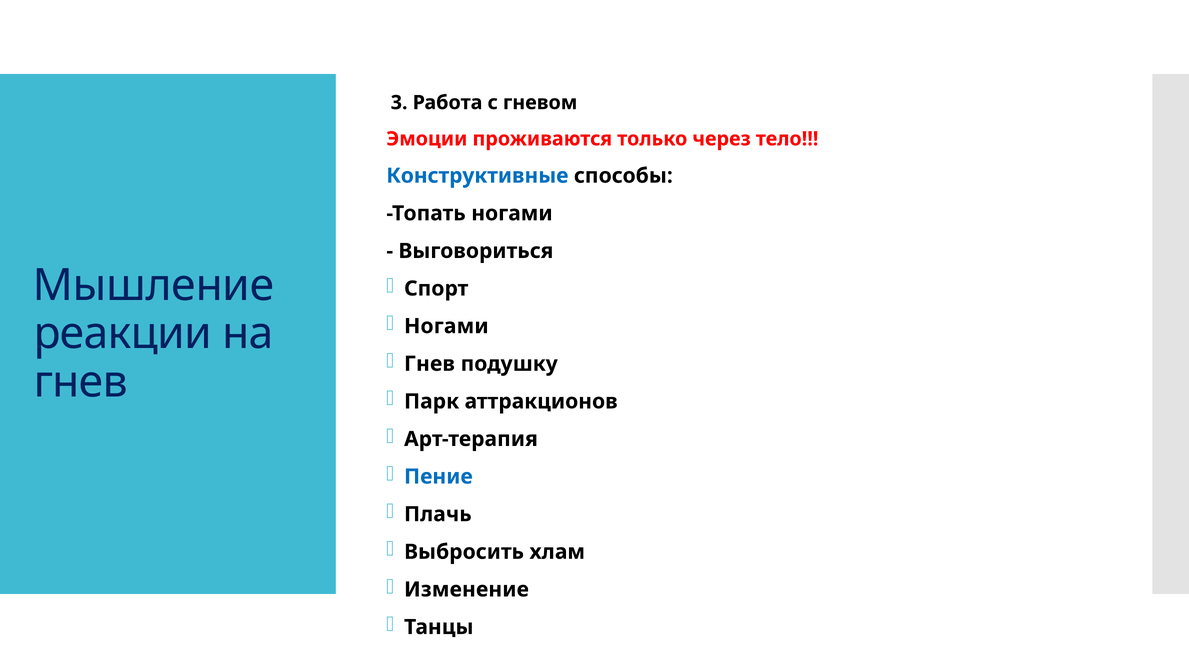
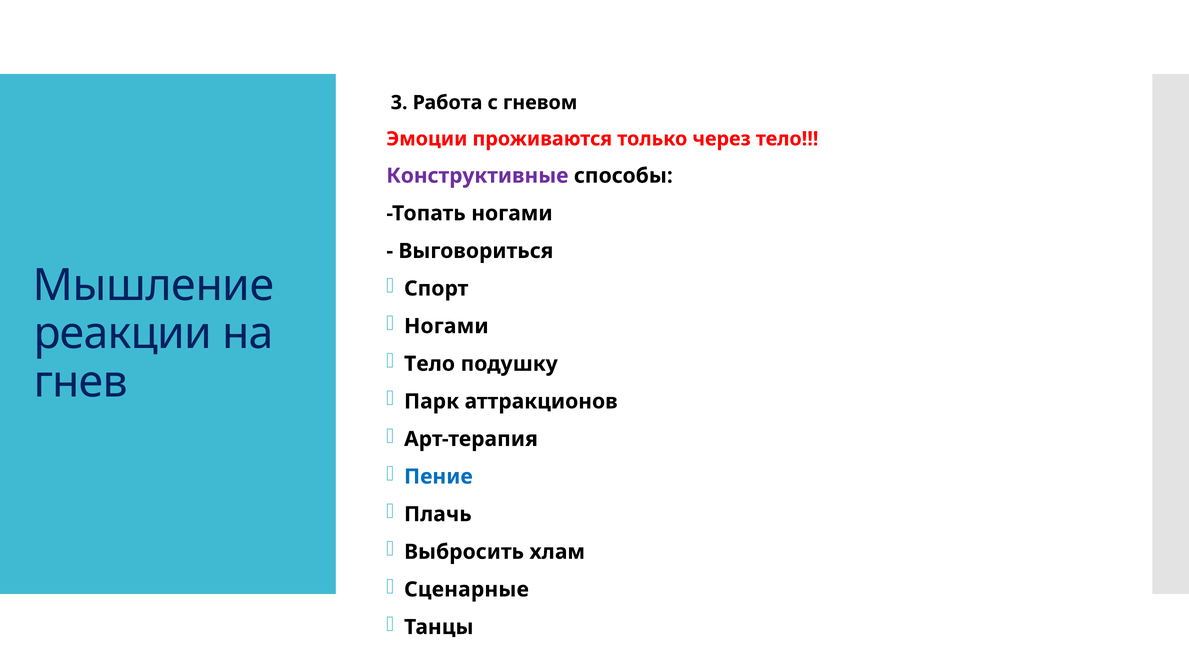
Конструктивные colour: blue -> purple
Гнев at (430, 364): Гнев -> Тело
Изменение: Изменение -> Сценарные
